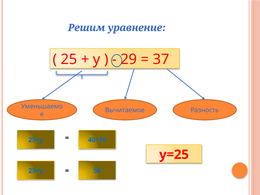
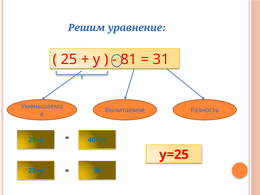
29: 29 -> 81
37: 37 -> 31
